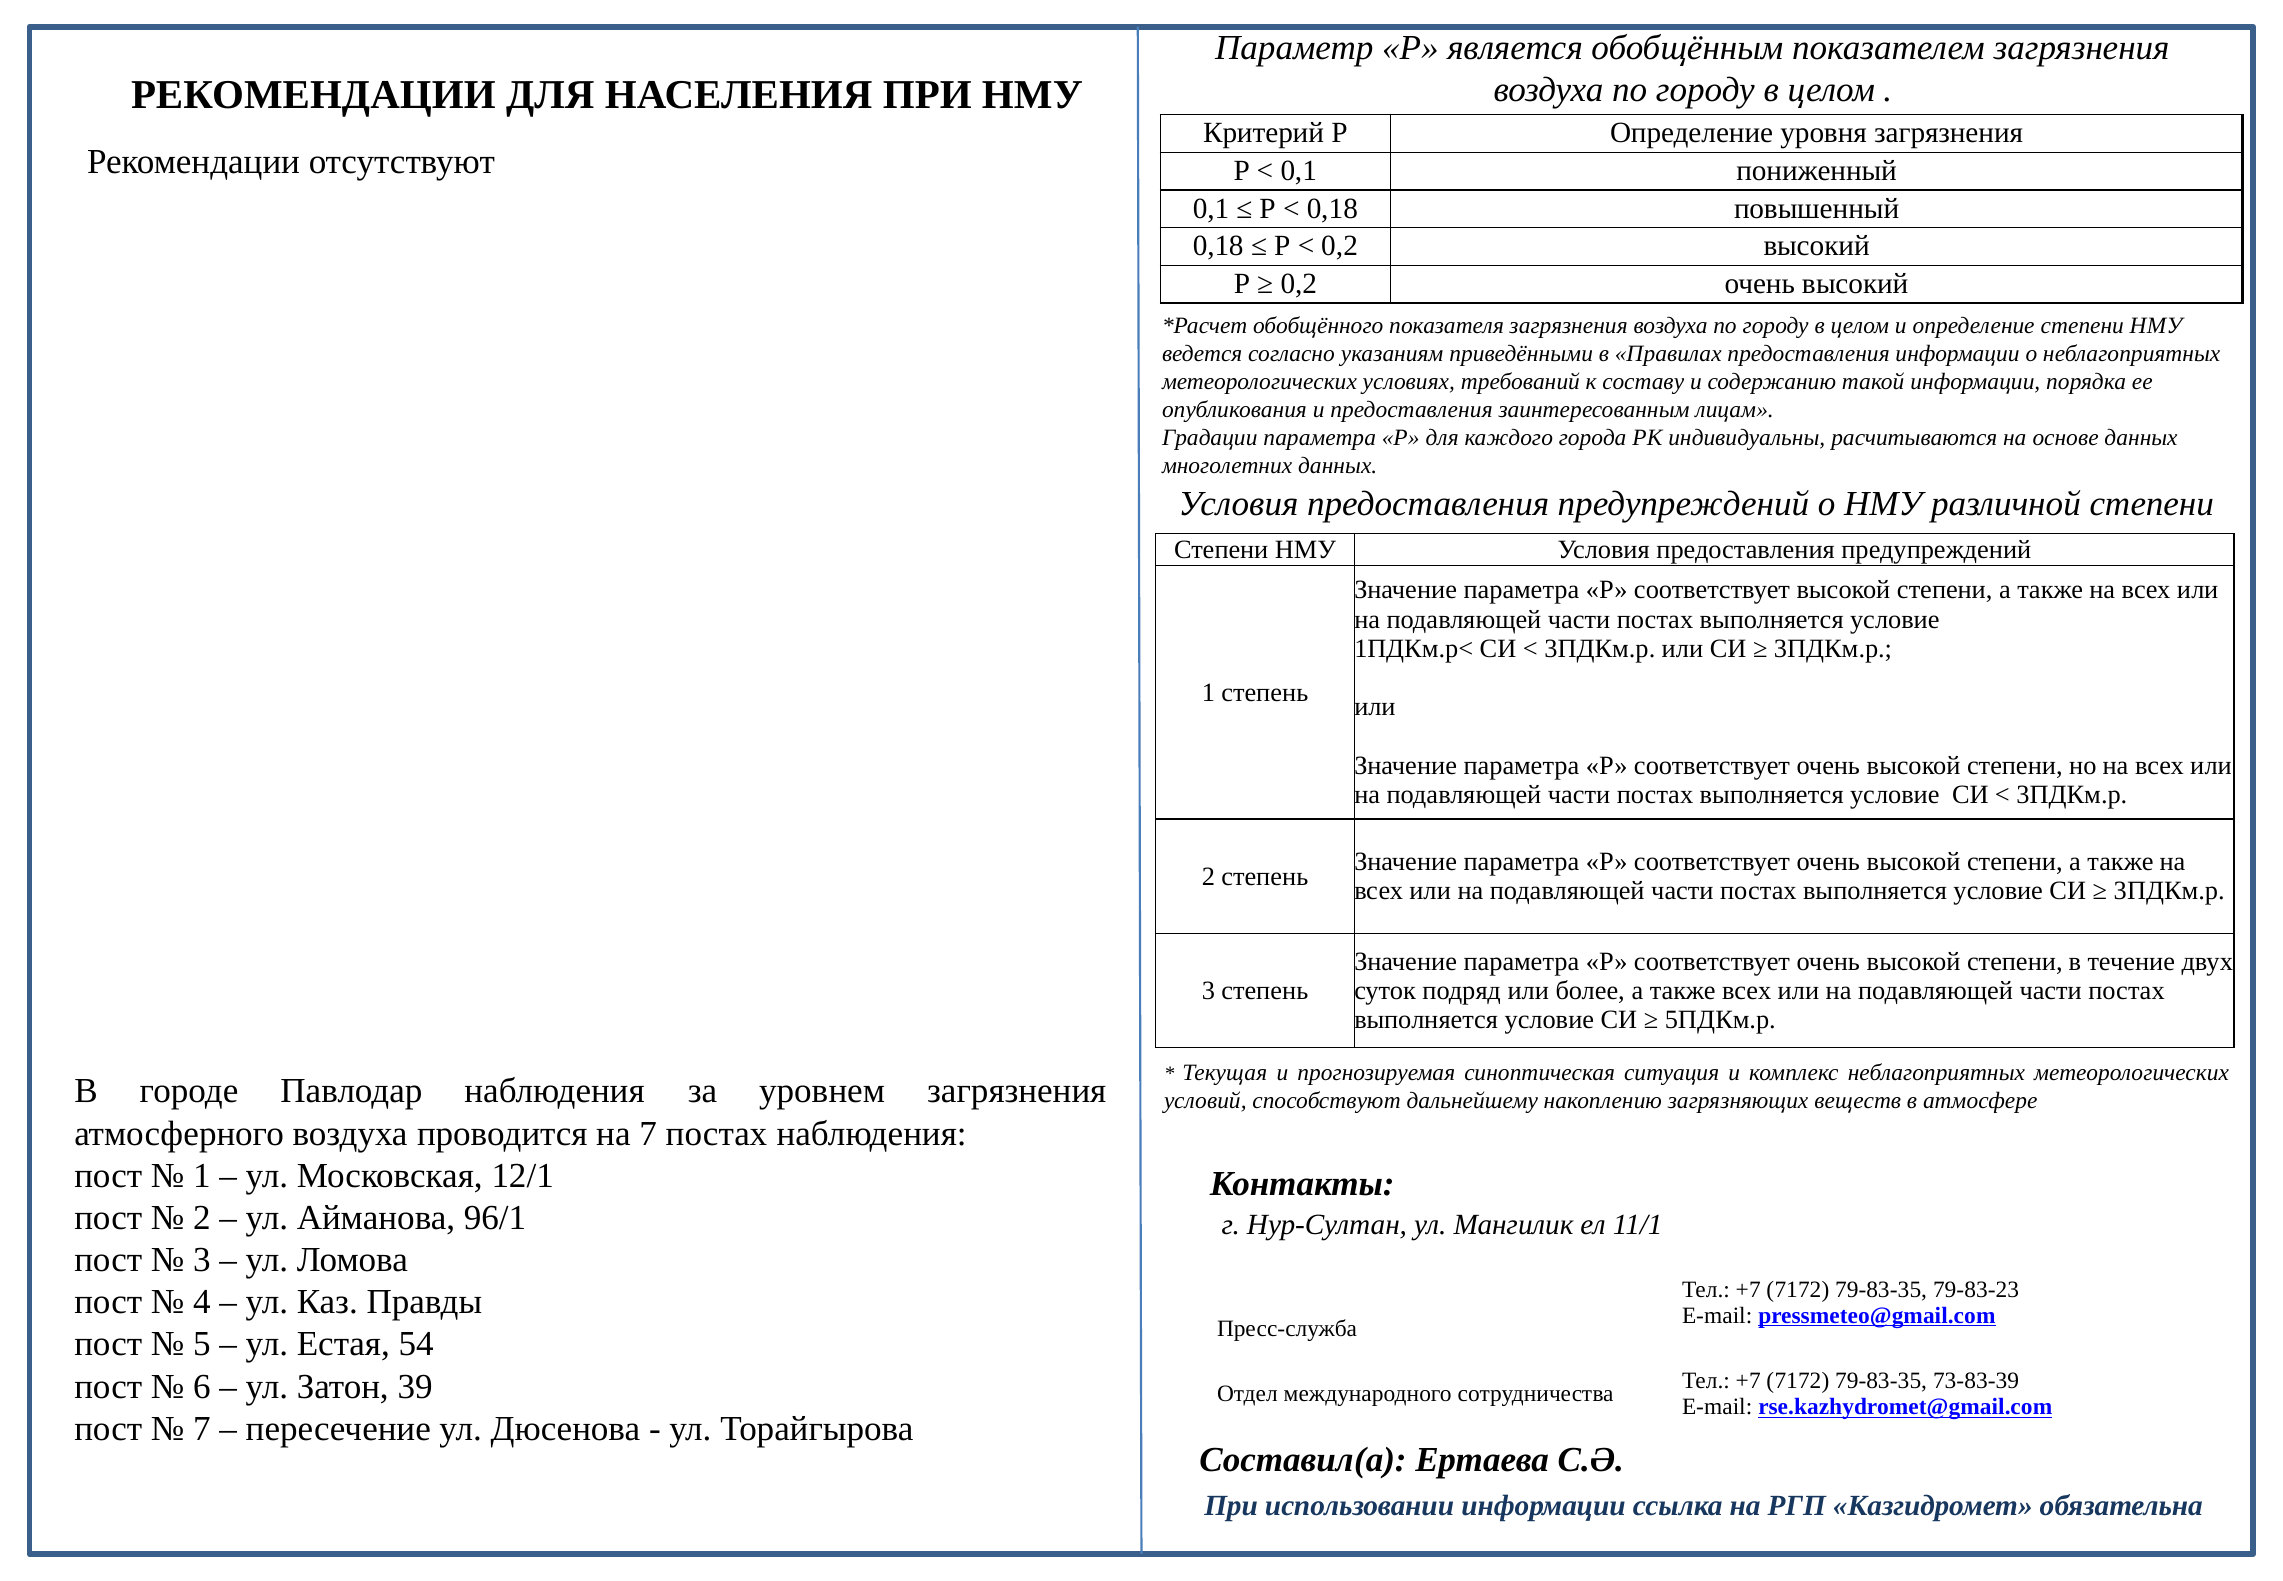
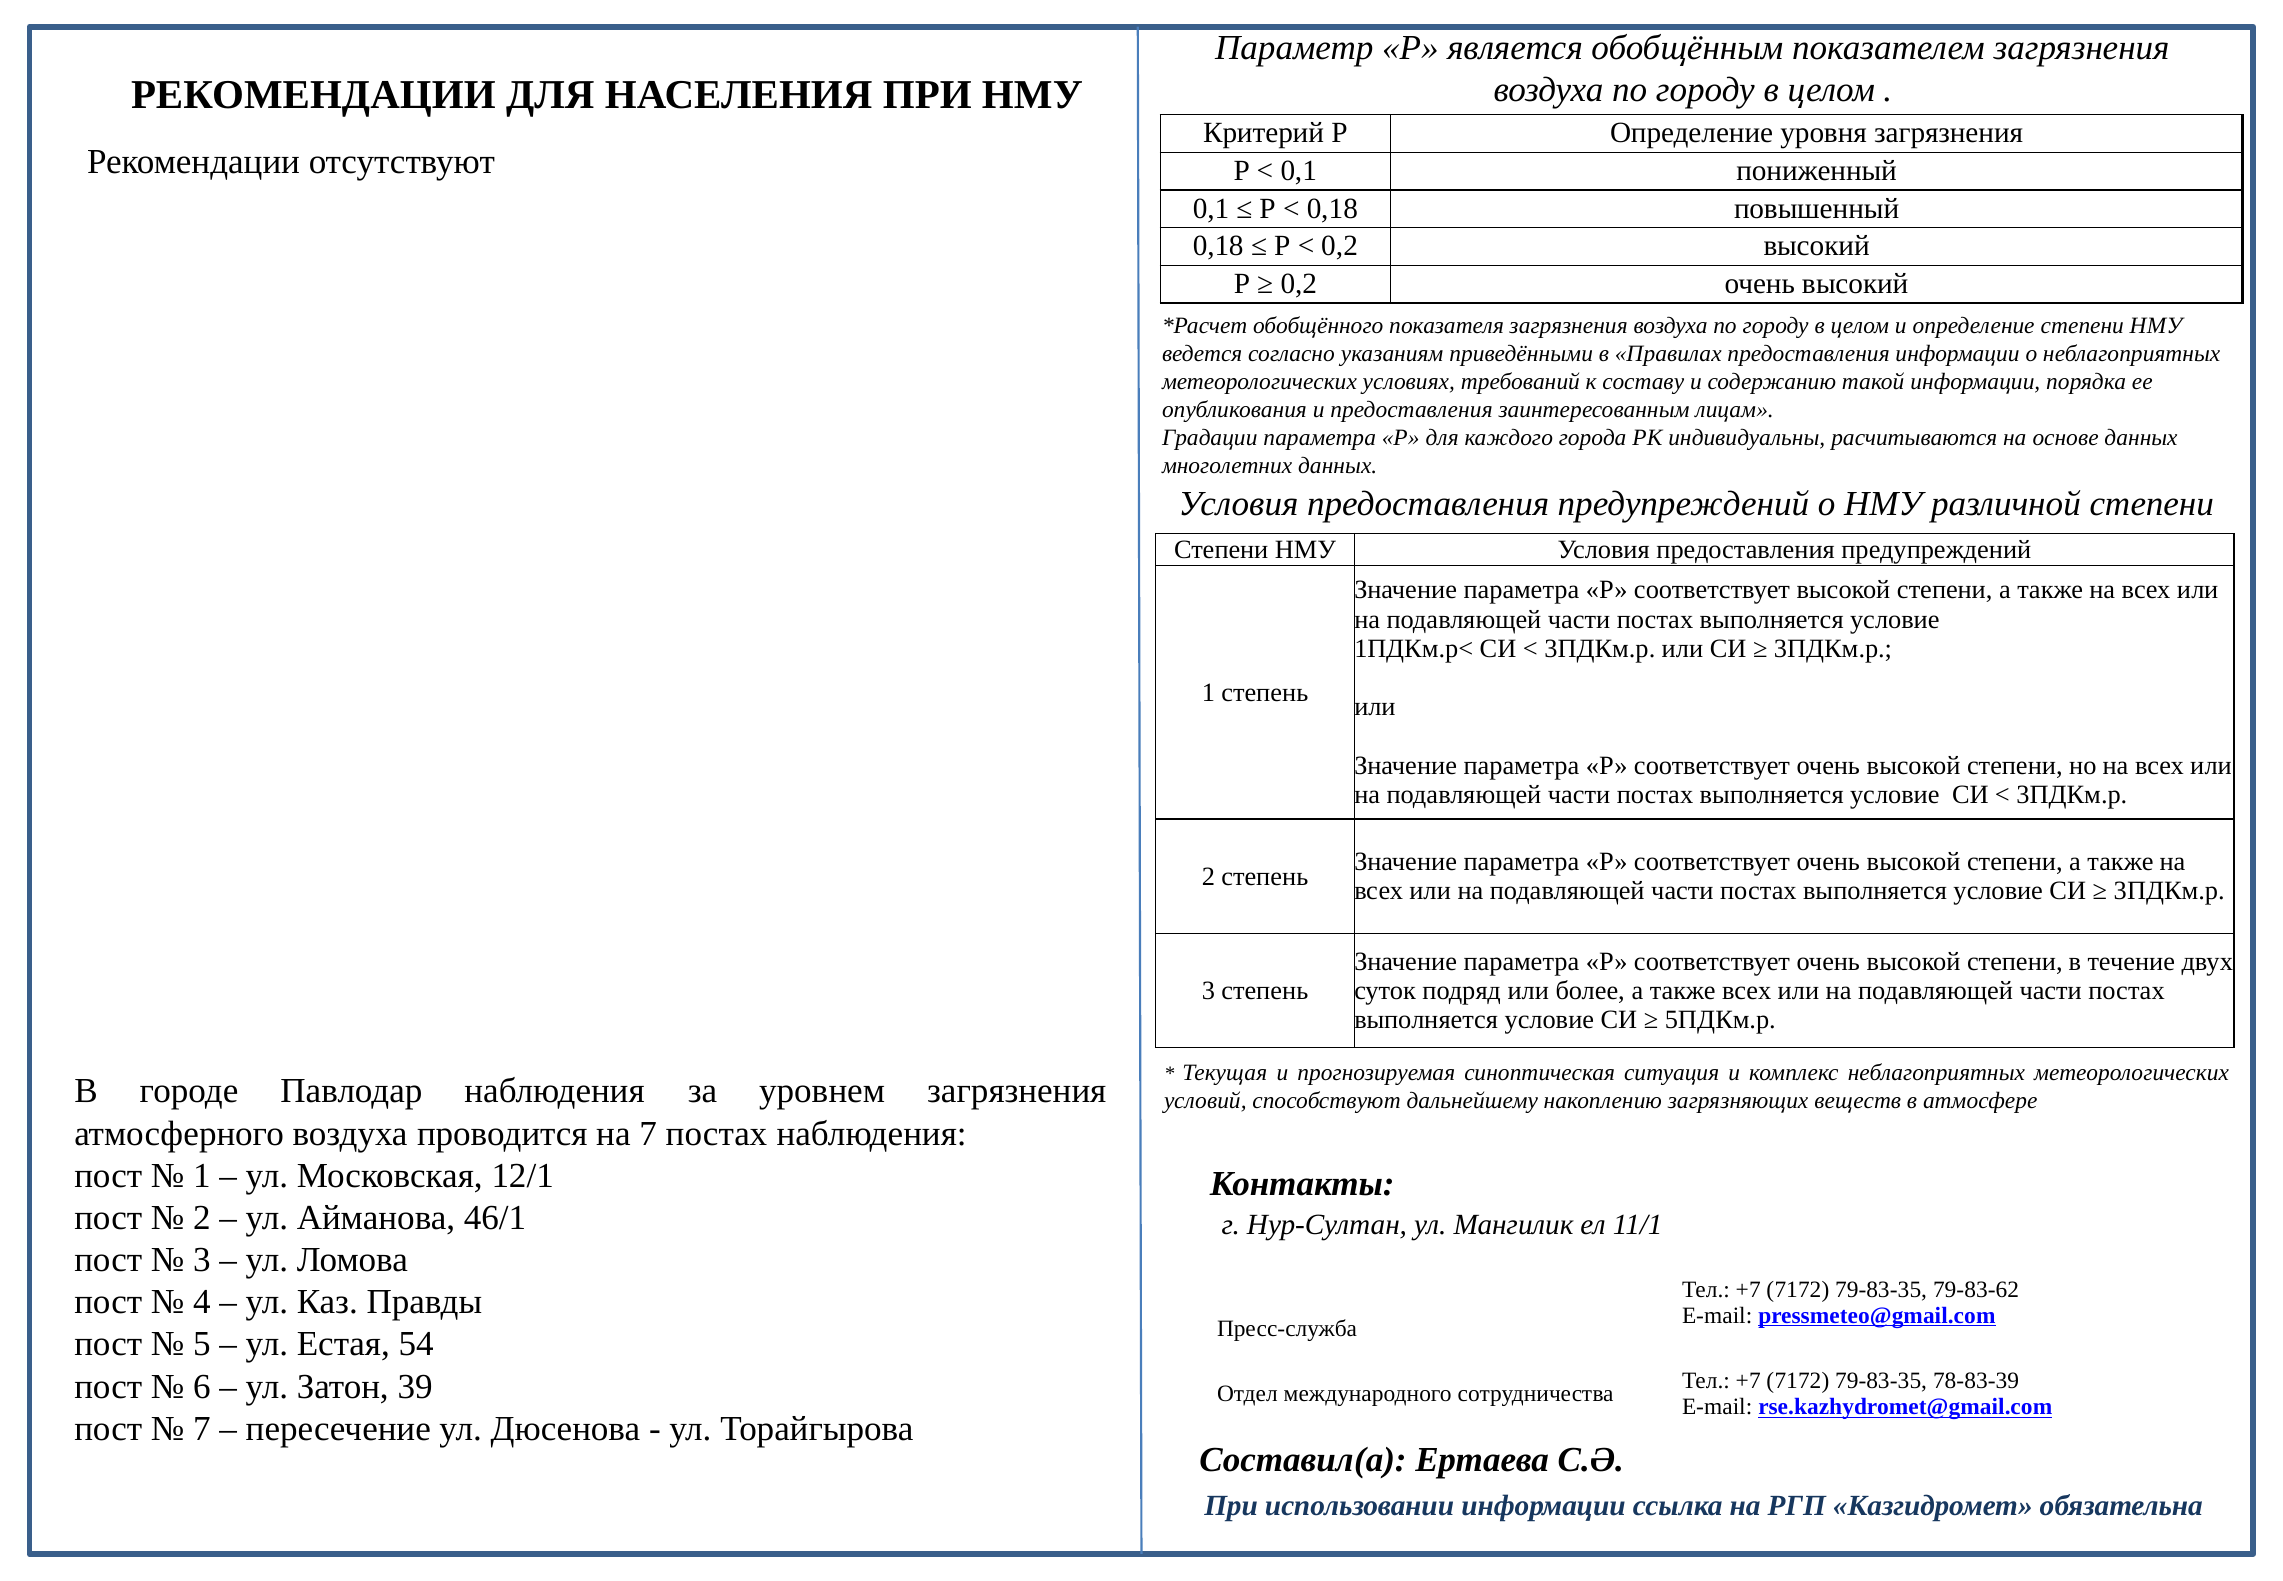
96/1: 96/1 -> 46/1
79-83-23: 79-83-23 -> 79-83-62
73-83-39: 73-83-39 -> 78-83-39
